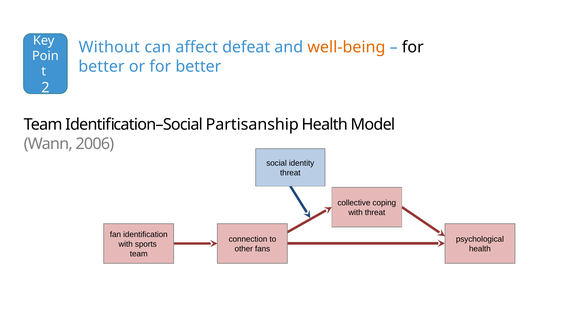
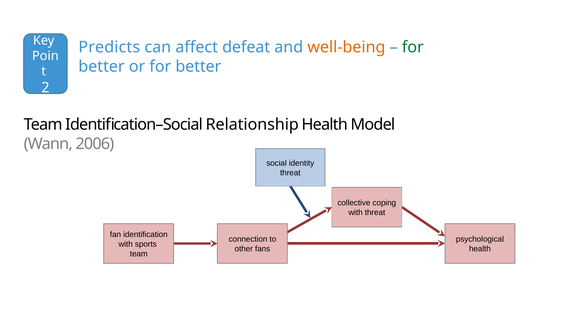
Without: Without -> Predicts
for at (413, 47) colour: black -> green
Partisanship: Partisanship -> Relationship
